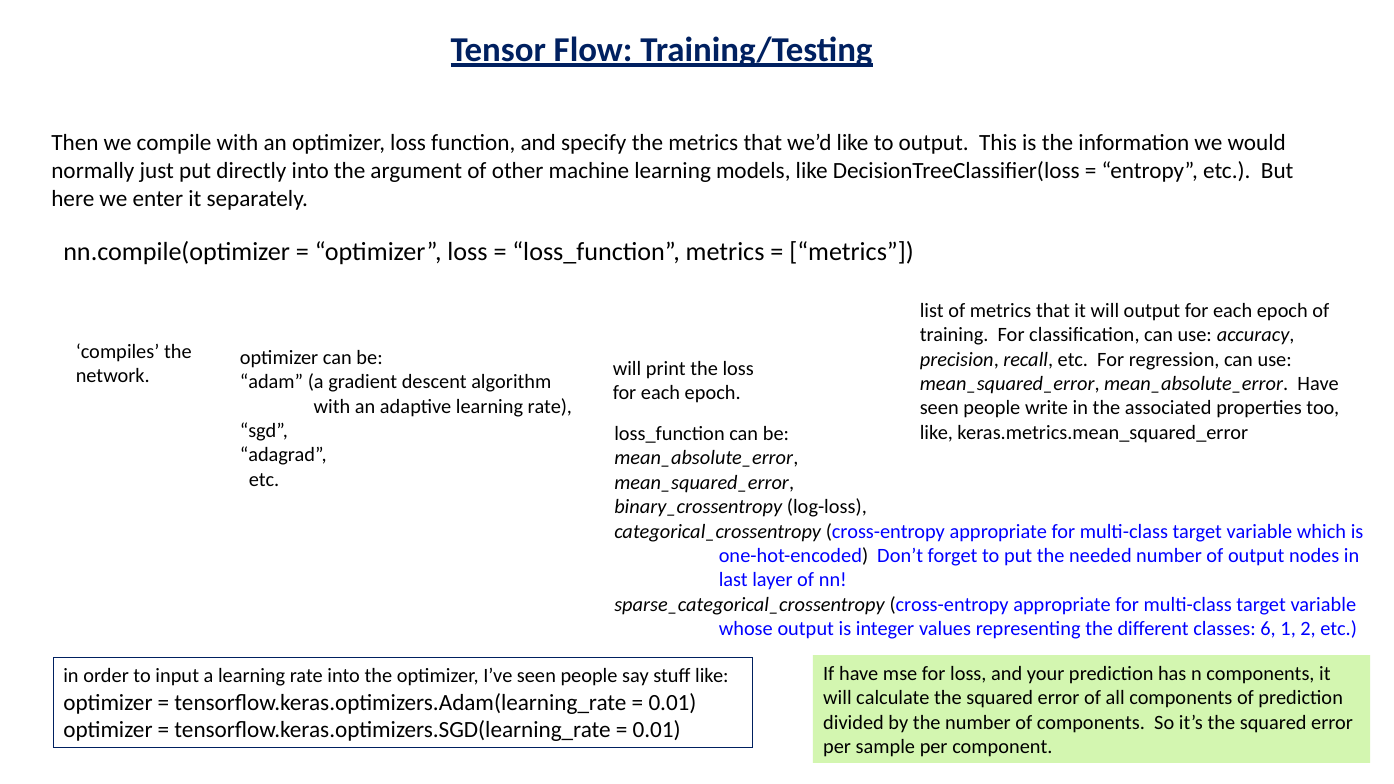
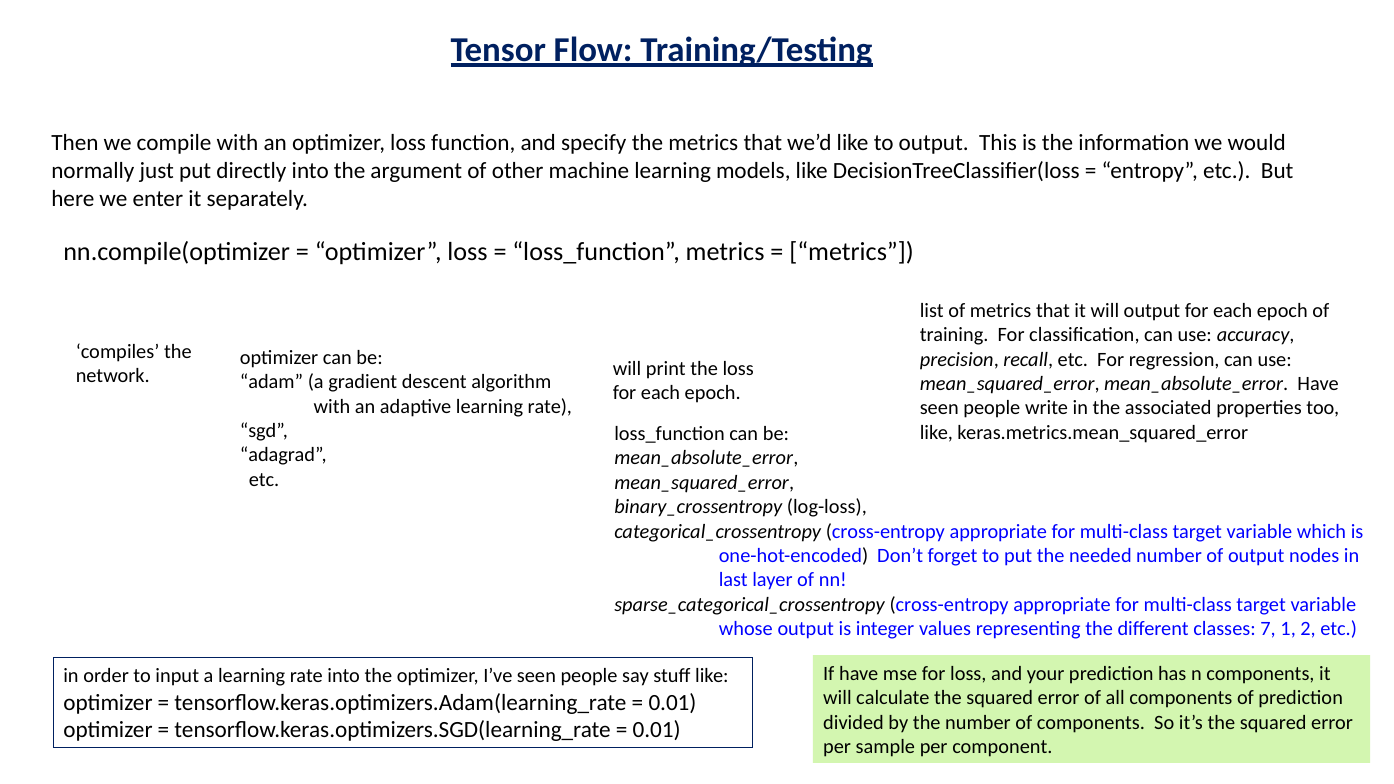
6: 6 -> 7
